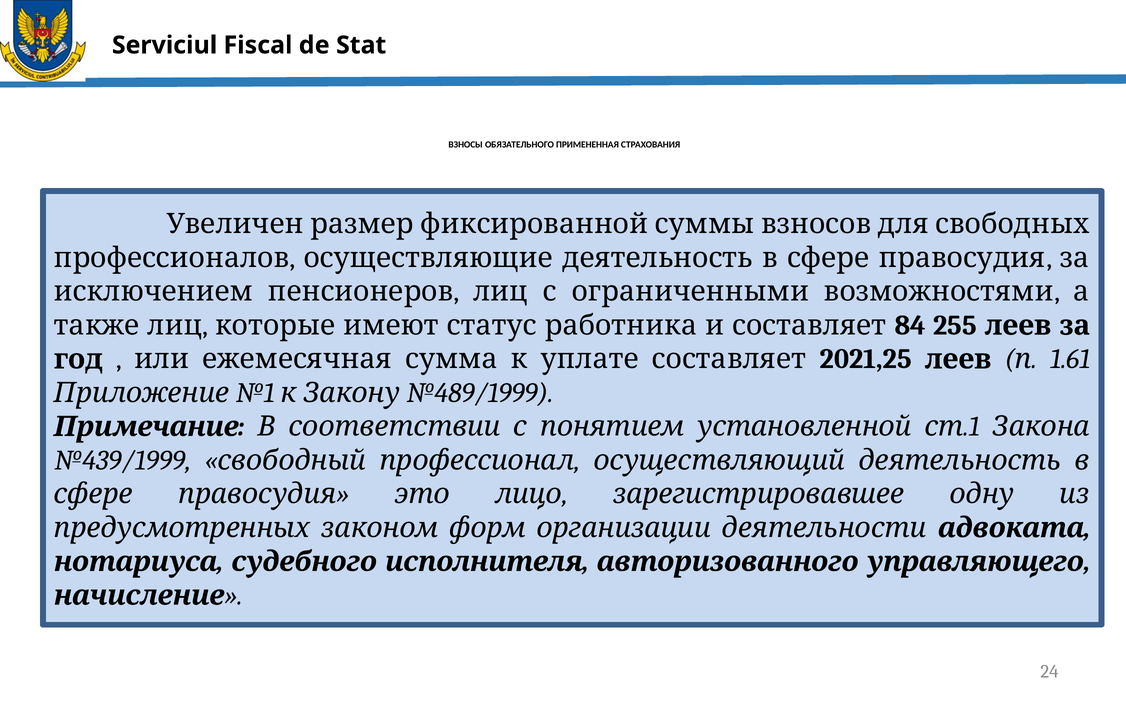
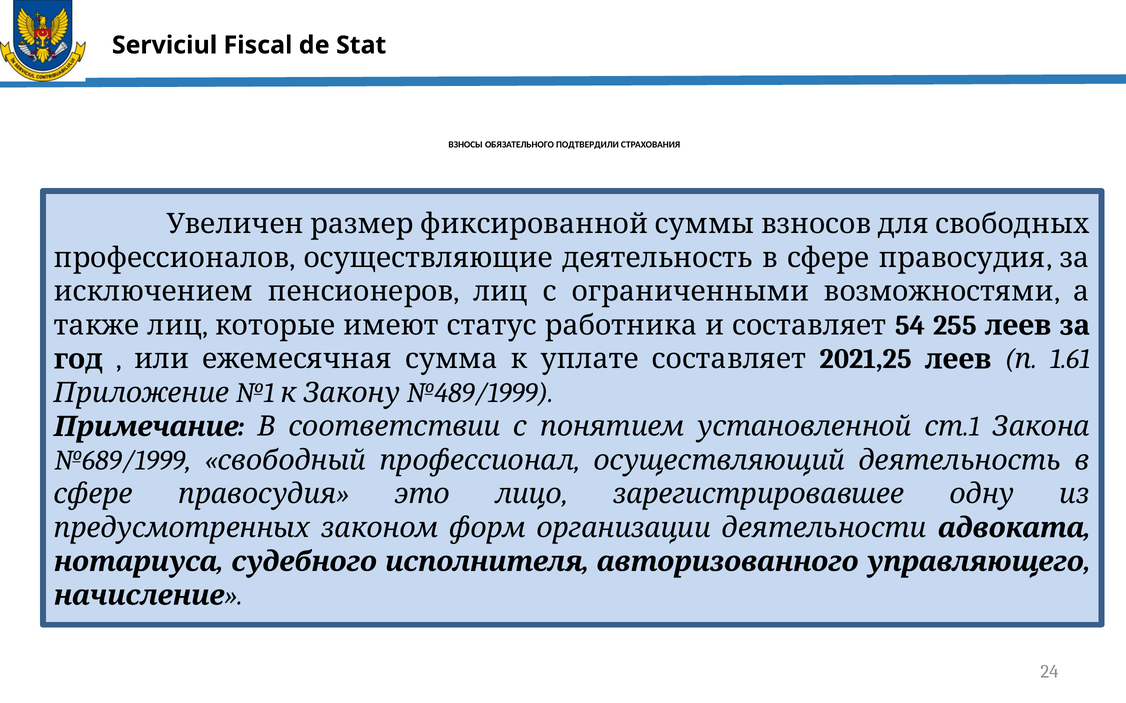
ПРИМЕНЕННАЯ: ПРИМЕНЕННАЯ -> ПОДТВЕРДИЛИ
84: 84 -> 54
№439/1999: №439/1999 -> №689/1999
